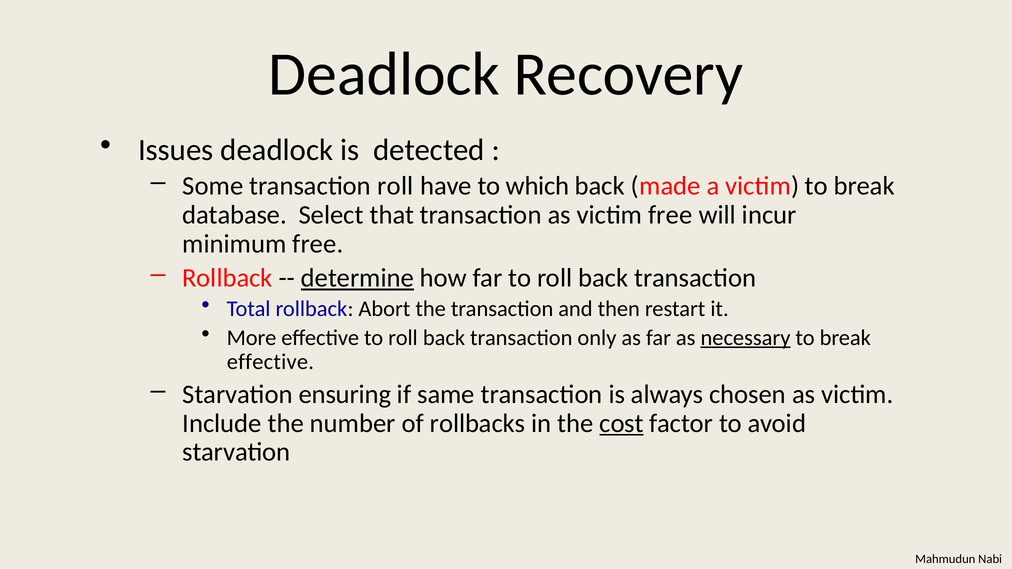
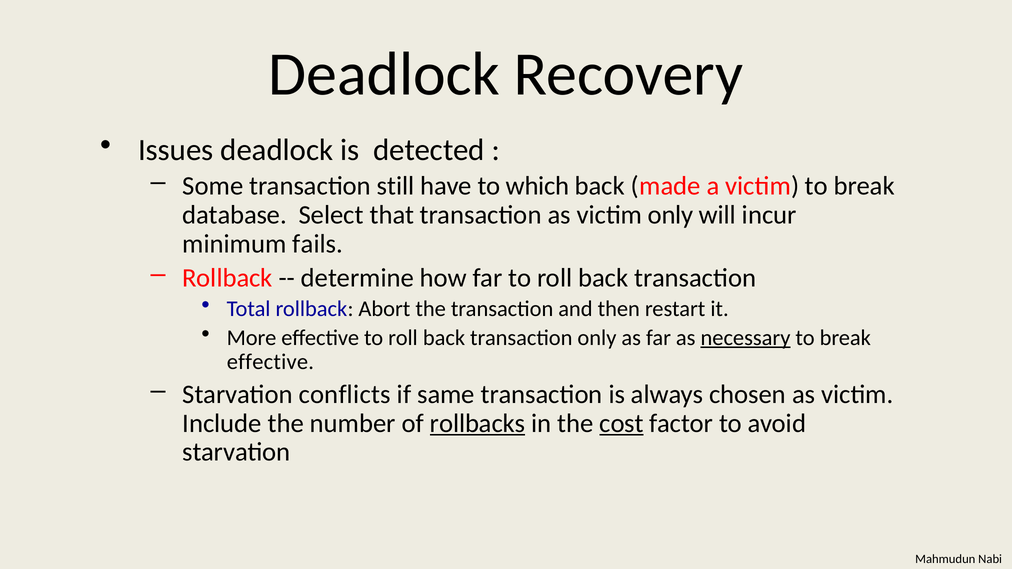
transaction roll: roll -> still
victim free: free -> only
minimum free: free -> fails
determine underline: present -> none
ensuring: ensuring -> conflicts
rollbacks underline: none -> present
